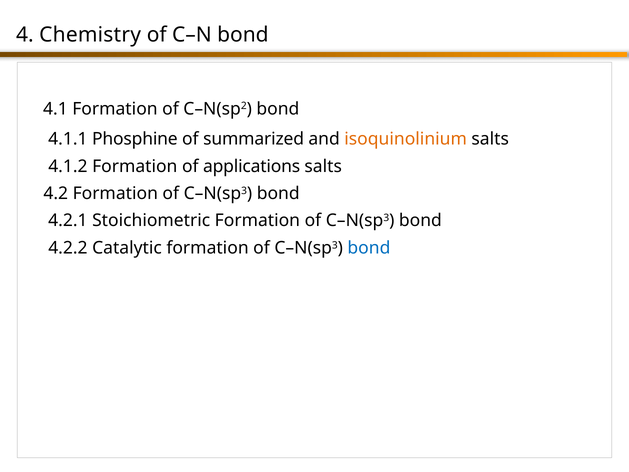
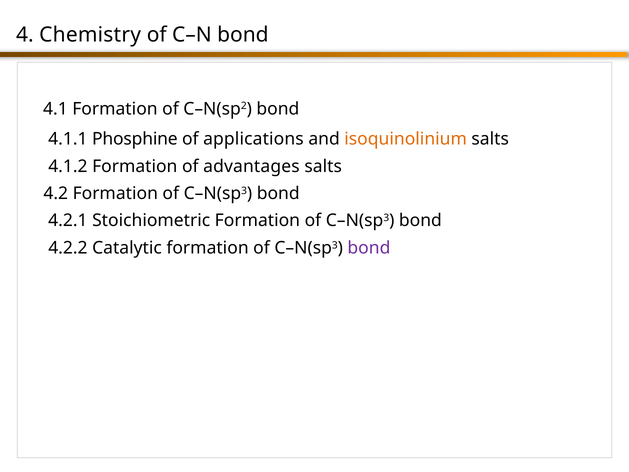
summarized: summarized -> applications
applications: applications -> advantages
bond at (369, 248) colour: blue -> purple
